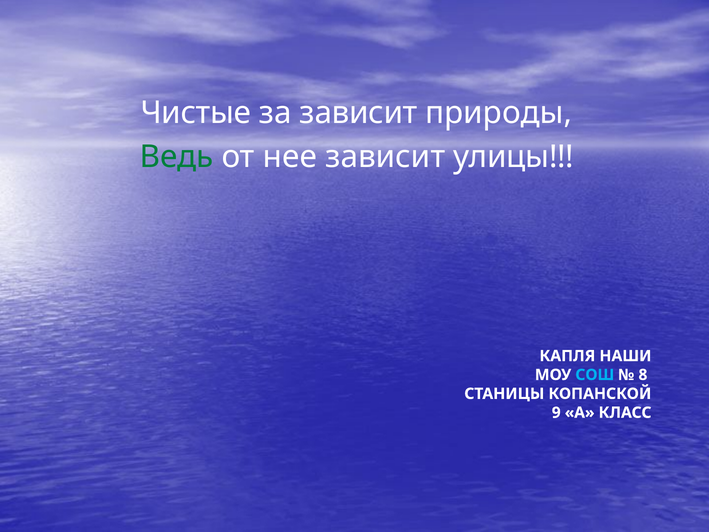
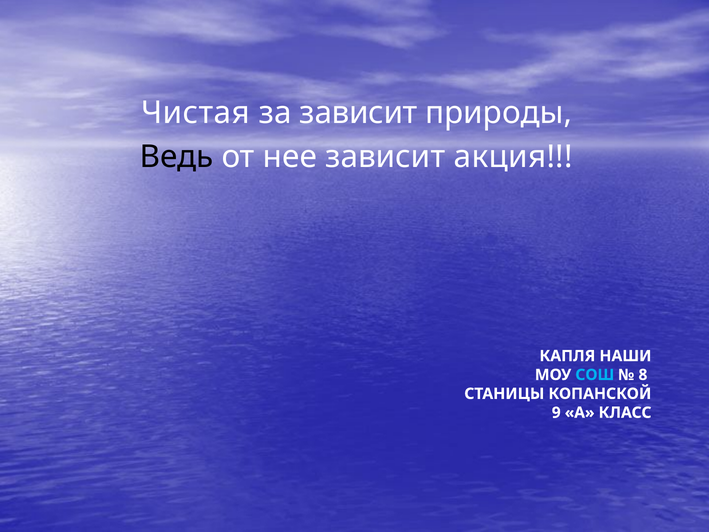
Чистые: Чистые -> Чистая
Ведь colour: green -> black
улицы: улицы -> акция
